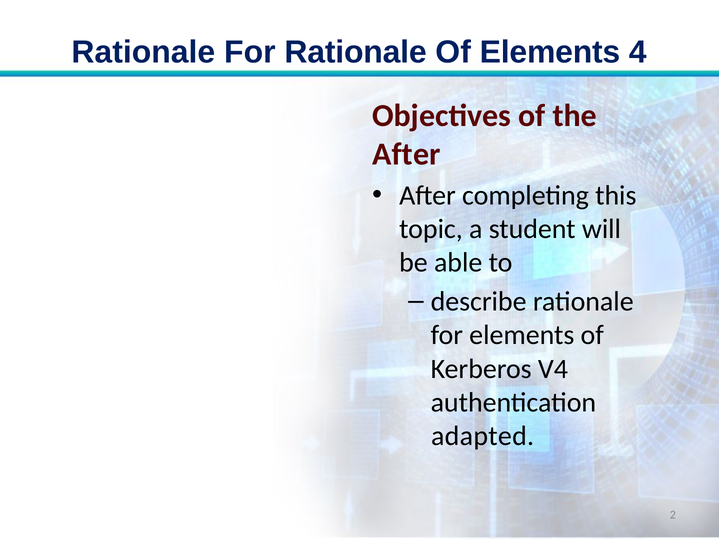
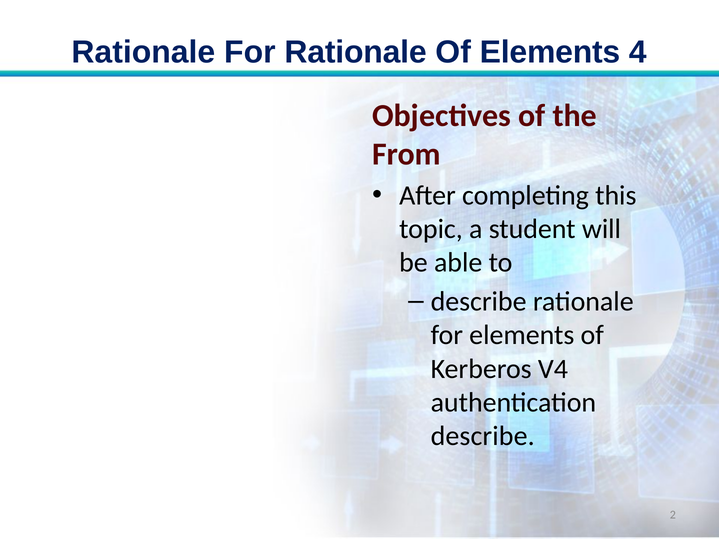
After at (406, 154): After -> From
adapted at (483, 436): adapted -> describe
